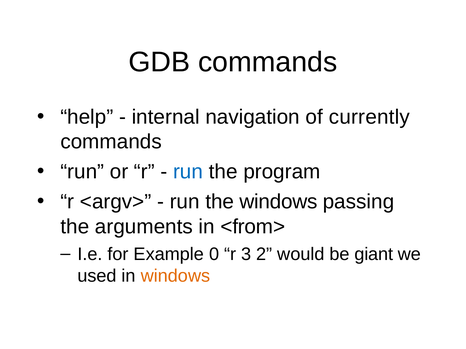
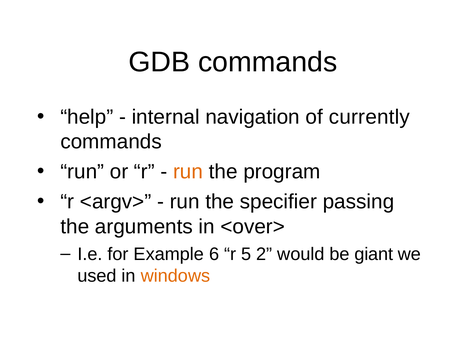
run at (188, 172) colour: blue -> orange
the windows: windows -> specifier
<from>: <from> -> <over>
0: 0 -> 6
3: 3 -> 5
